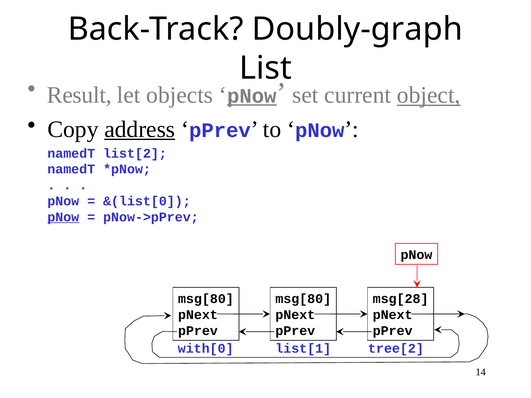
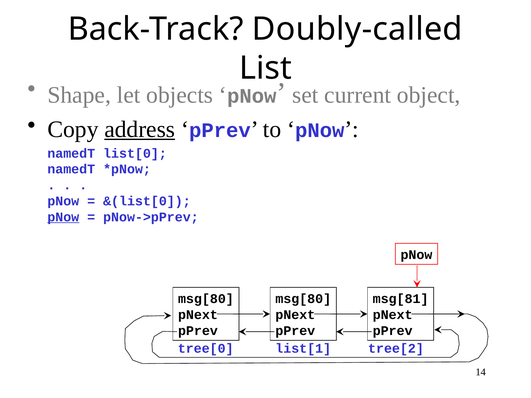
Doubly-graph: Doubly-graph -> Doubly-called
Result: Result -> Shape
pNow at (252, 96) underline: present -> none
object underline: present -> none
list[2: list[2 -> list[0
msg[28: msg[28 -> msg[81
with[0: with[0 -> tree[0
